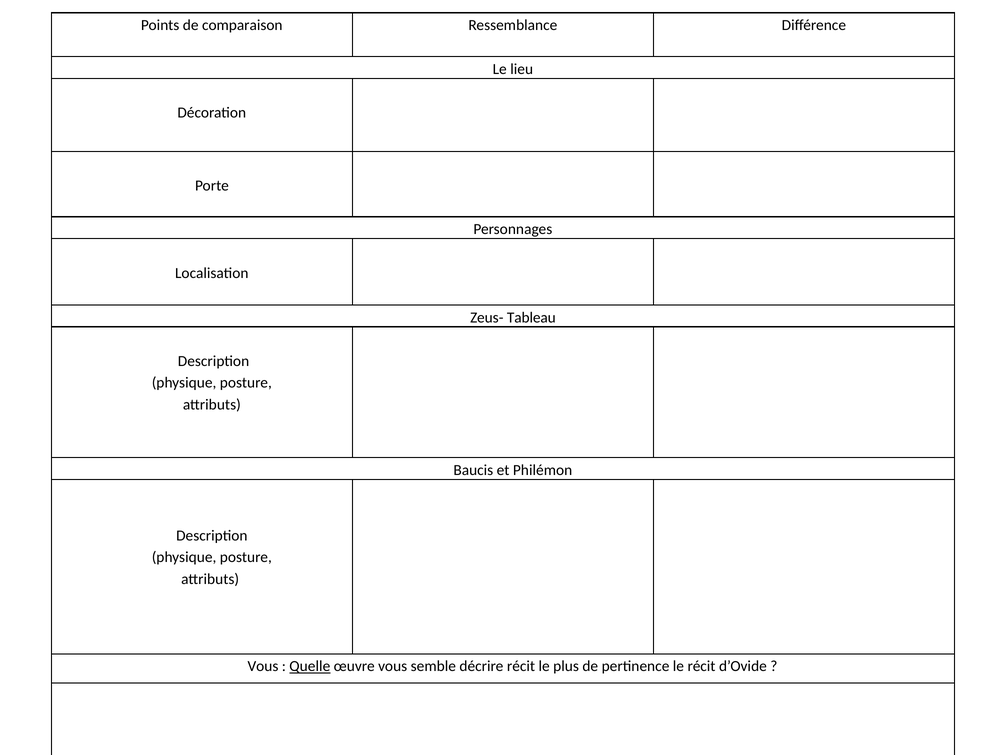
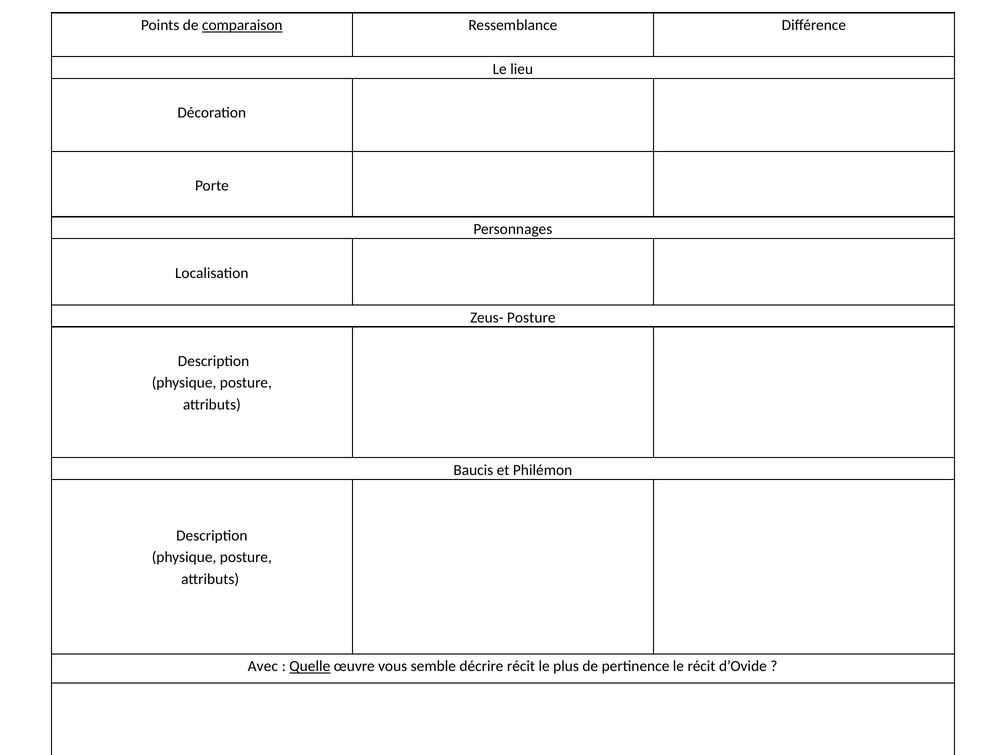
comparaison underline: none -> present
Zeus- Tableau: Tableau -> Posture
Vous at (263, 666): Vous -> Avec
